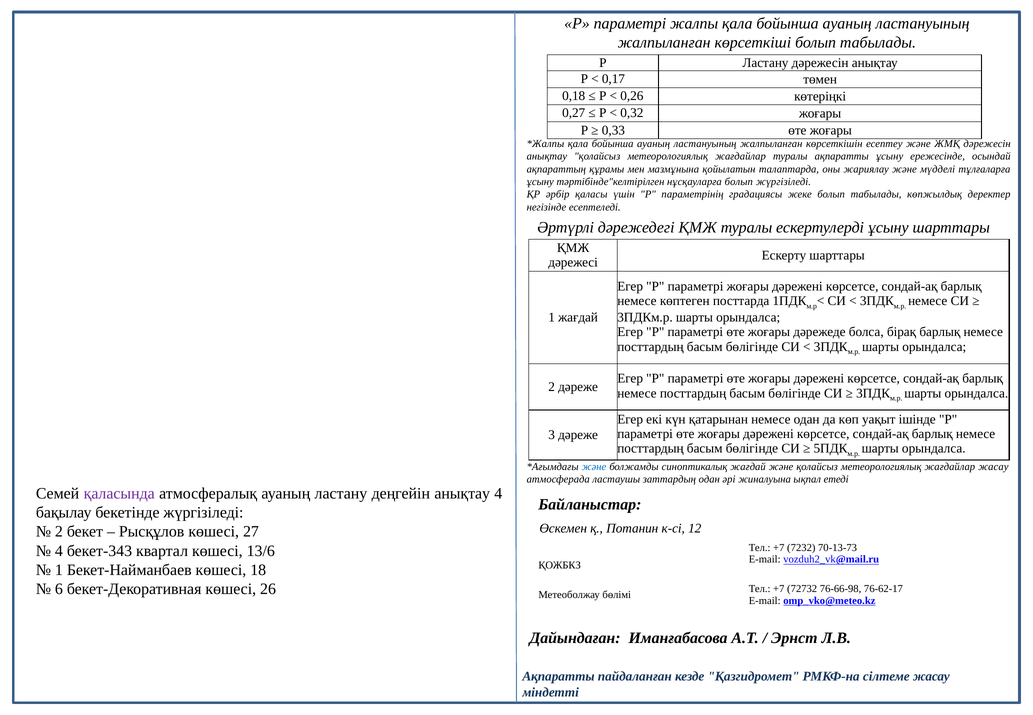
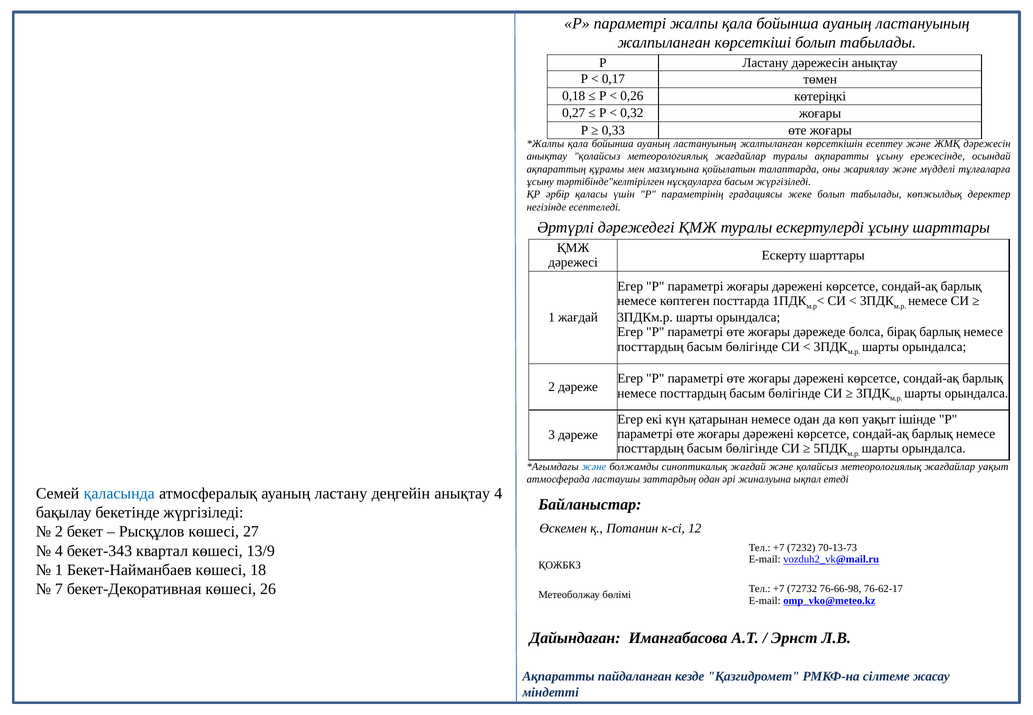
нұсқауларға болып: болып -> басым
жағдайлар жасау: жасау -> уақыт
қаласында colour: purple -> blue
13/6: 13/6 -> 13/9
6: 6 -> 7
